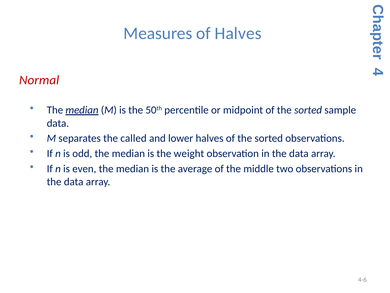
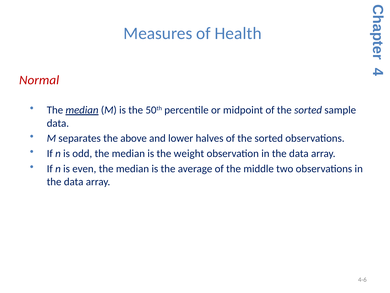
of Halves: Halves -> Health
called: called -> above
